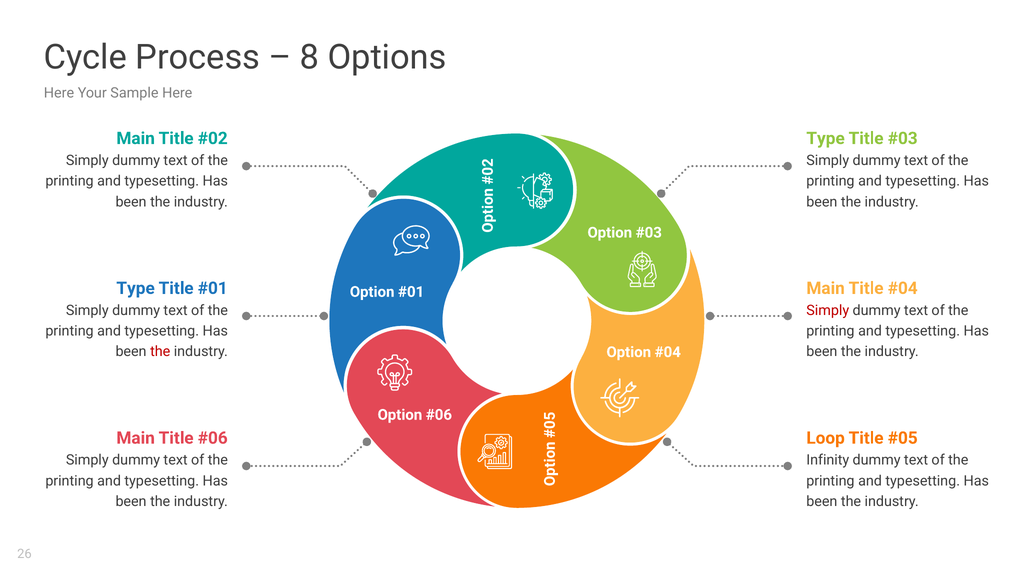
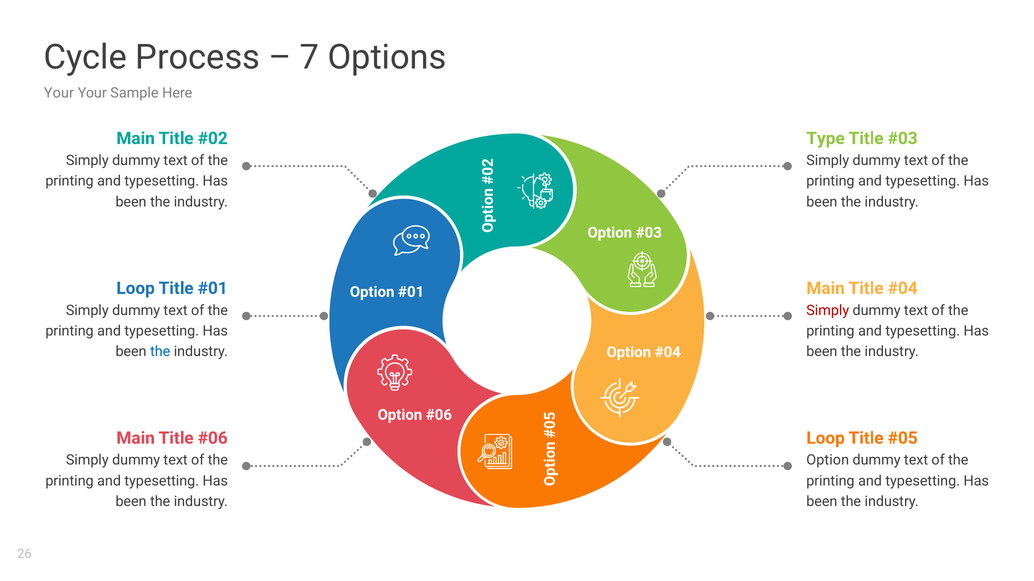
8: 8 -> 7
Here at (59, 93): Here -> Your
Type at (136, 289): Type -> Loop
the at (160, 352) colour: red -> blue
Infinity at (828, 461): Infinity -> Option
